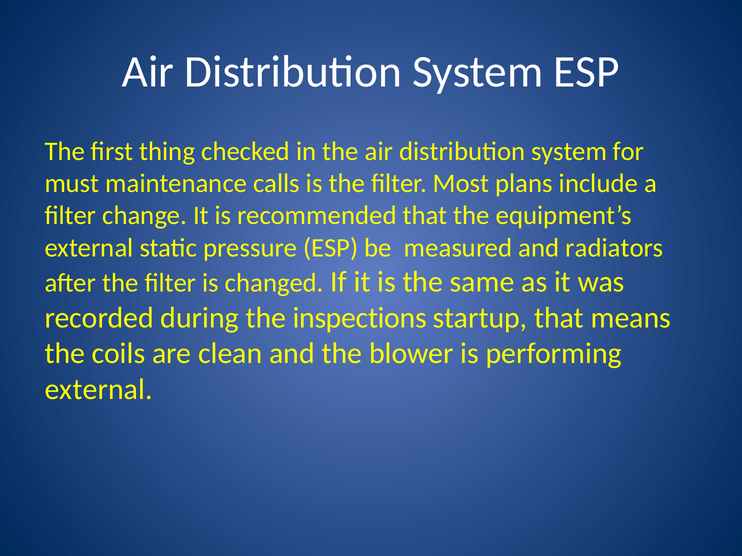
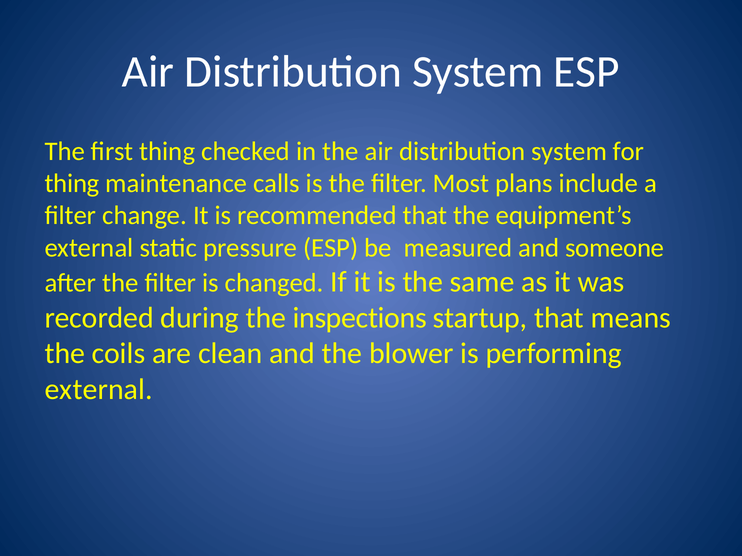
must at (72, 184): must -> thing
radiators: radiators -> someone
